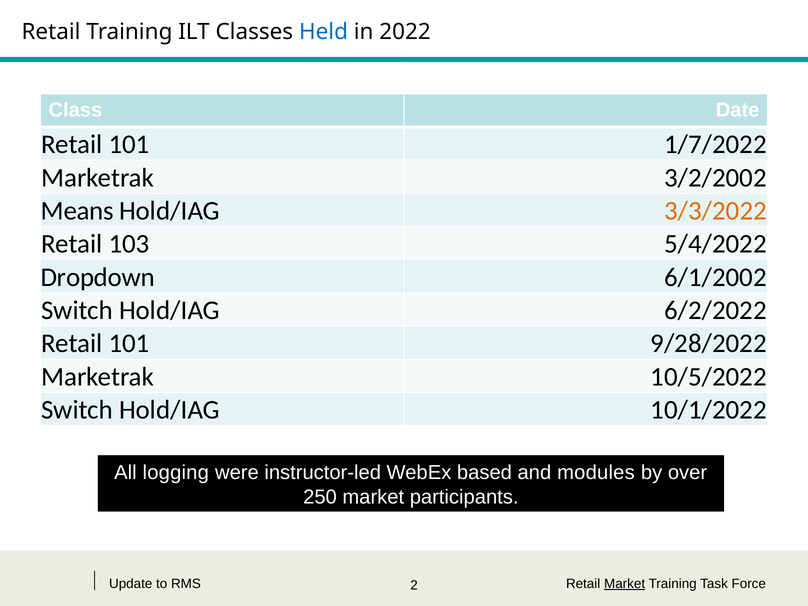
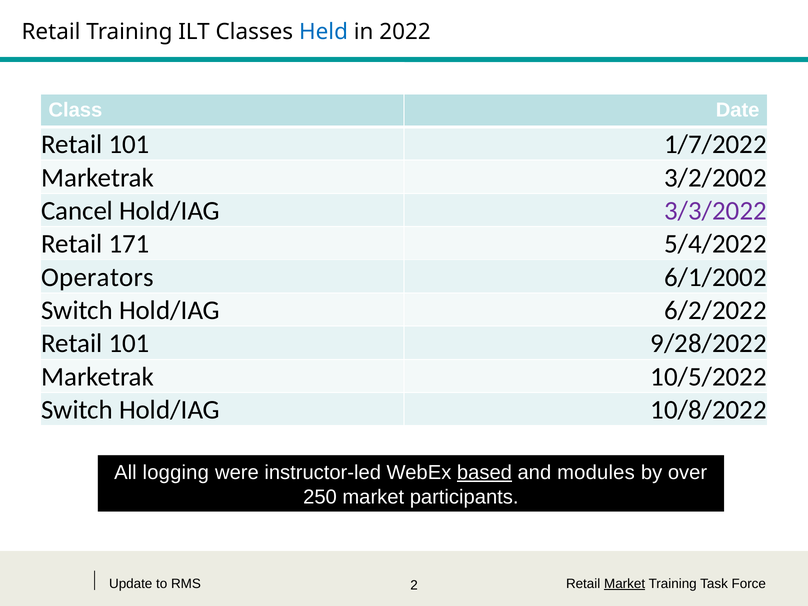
Means: Means -> Cancel
3/3/2022 colour: orange -> purple
103: 103 -> 171
Dropdown: Dropdown -> Operators
10/1/2022: 10/1/2022 -> 10/8/2022
based underline: none -> present
